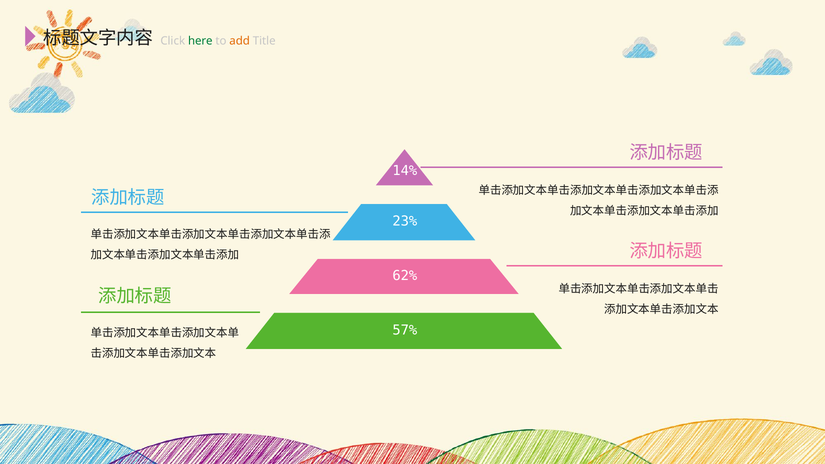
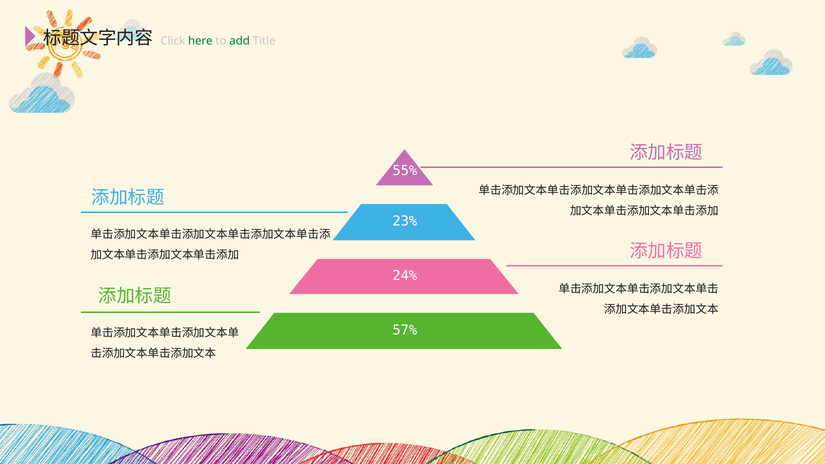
add colour: orange -> green
14%: 14% -> 55%
62%: 62% -> 24%
